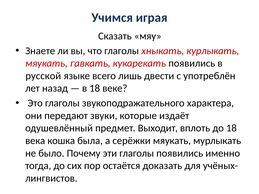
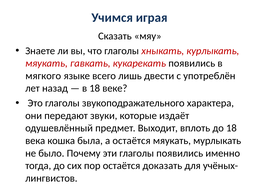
русской: русской -> мягкого
а серёжки: серёжки -> остаётся
